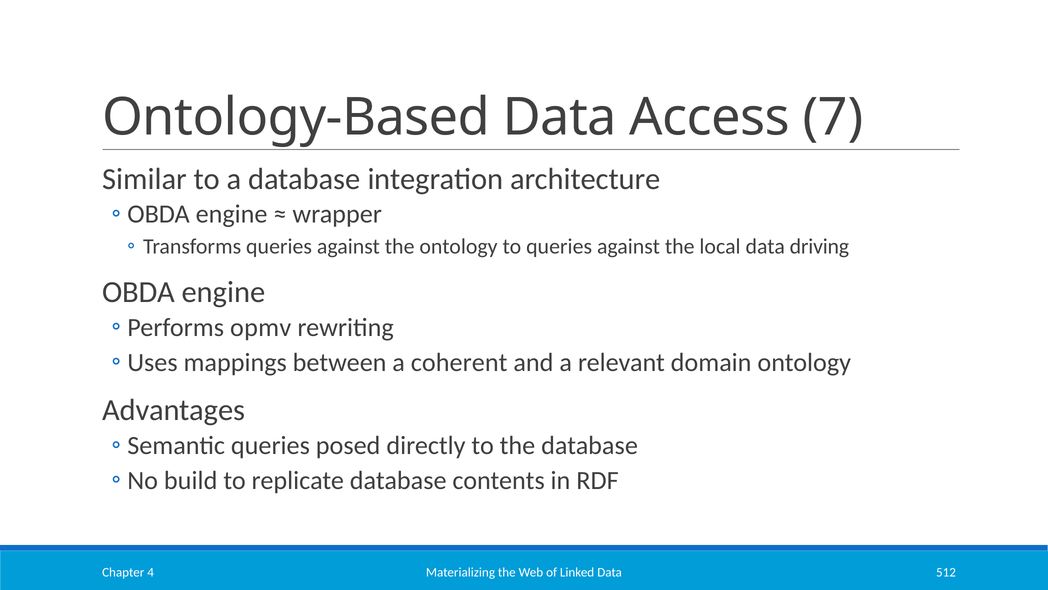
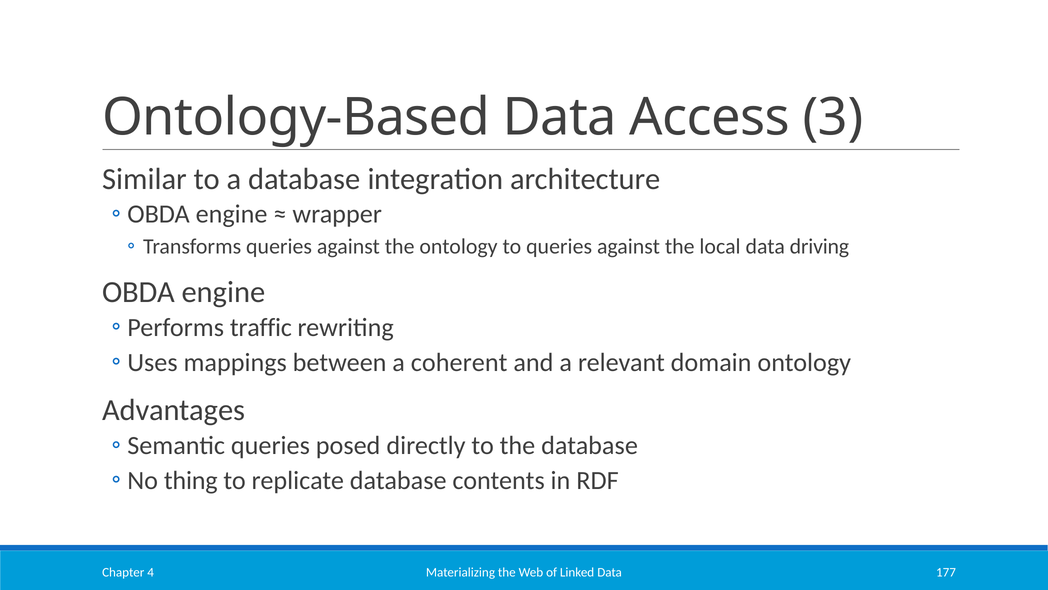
7: 7 -> 3
opmv: opmv -> traffic
build: build -> thing
512: 512 -> 177
